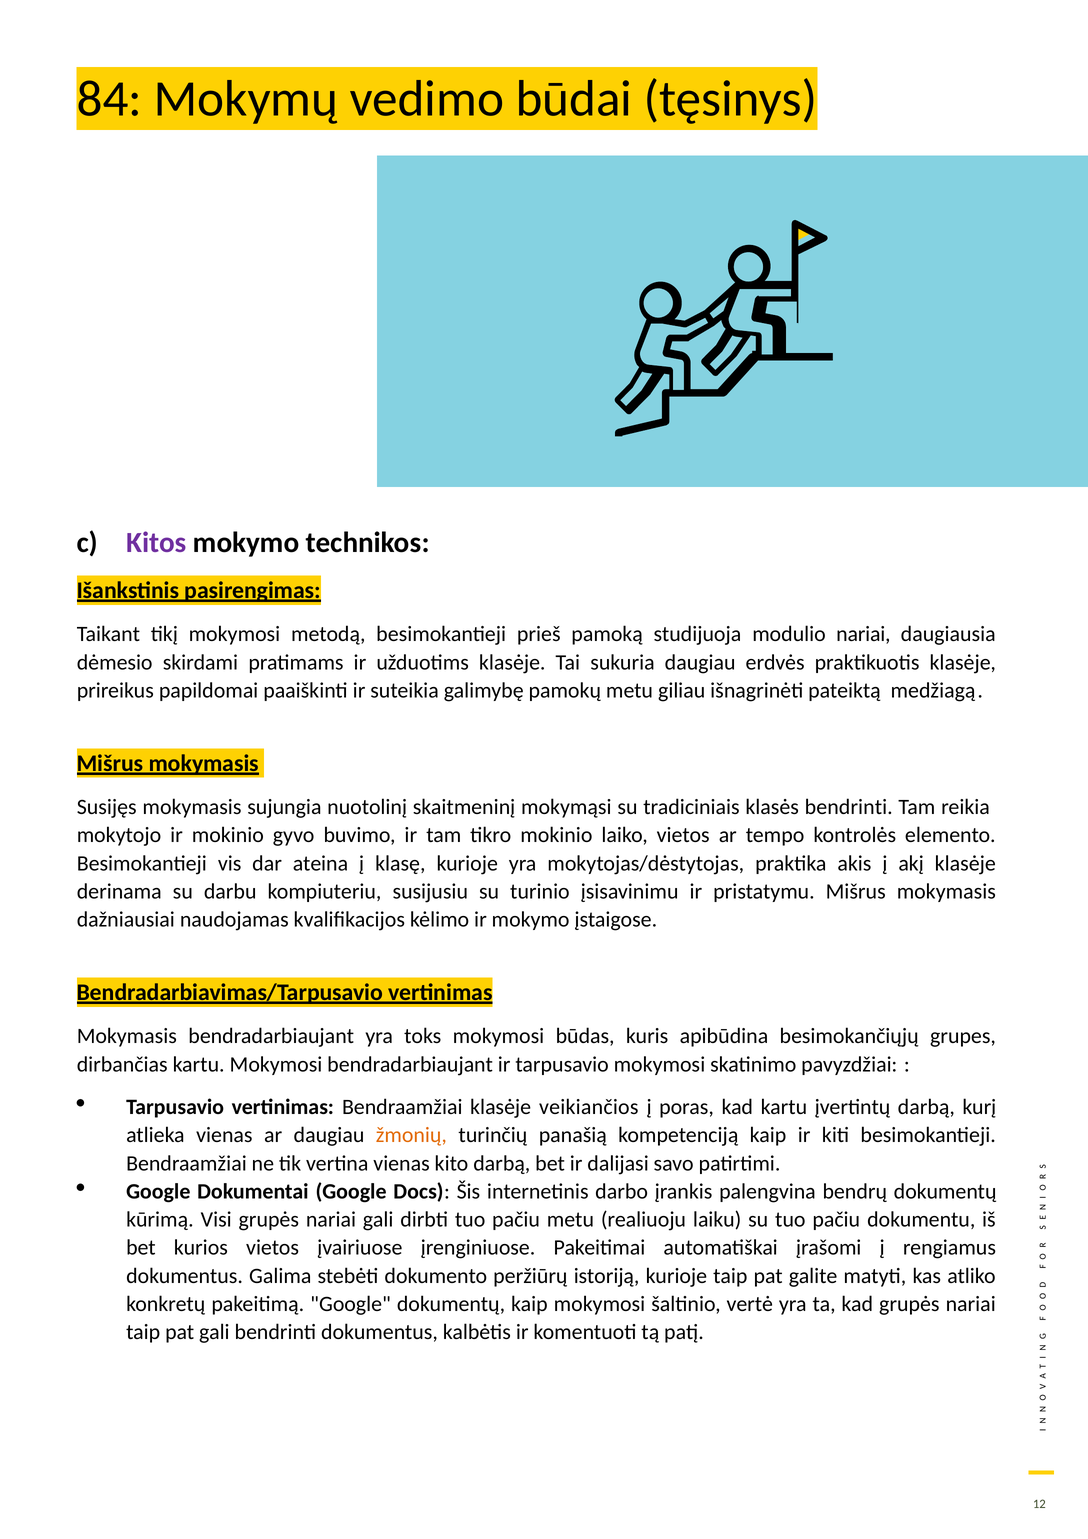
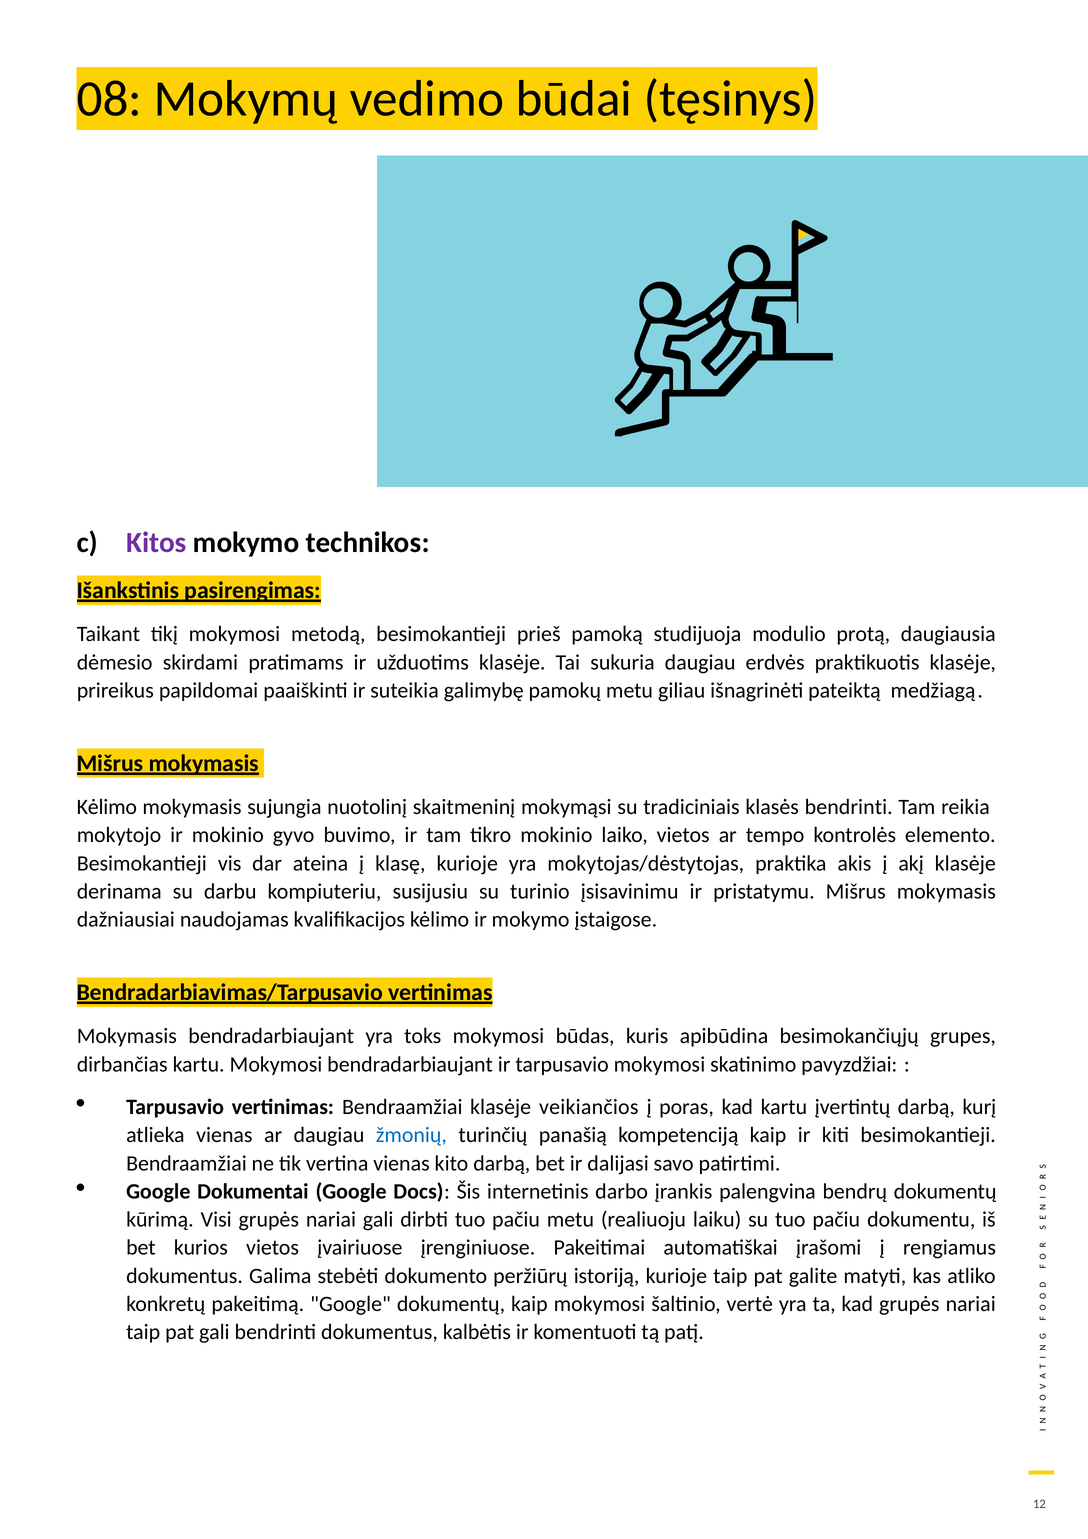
84: 84 -> 08
modulio nariai: nariai -> protą
Susijęs at (107, 807): Susijęs -> Kėlimo
žmonių colour: orange -> blue
